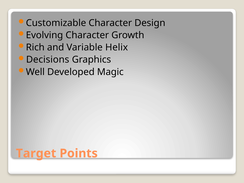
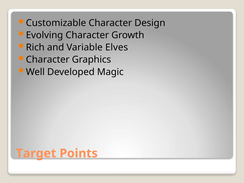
Helix: Helix -> Elves
Decisions at (48, 60): Decisions -> Character
